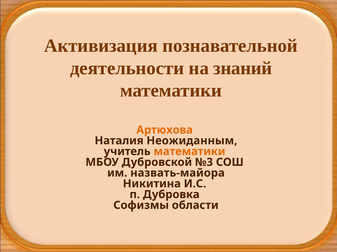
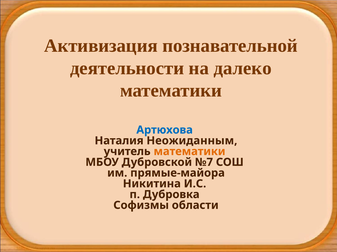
знаний: знаний -> далеко
Артюхова colour: orange -> blue
№3: №3 -> №7
назвать-майора: назвать-майора -> прямые-майора
